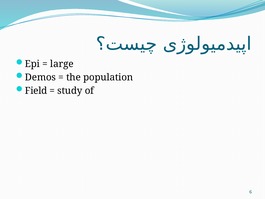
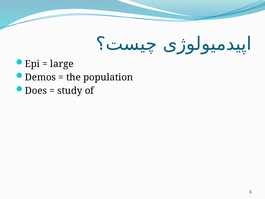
Field: Field -> Does
